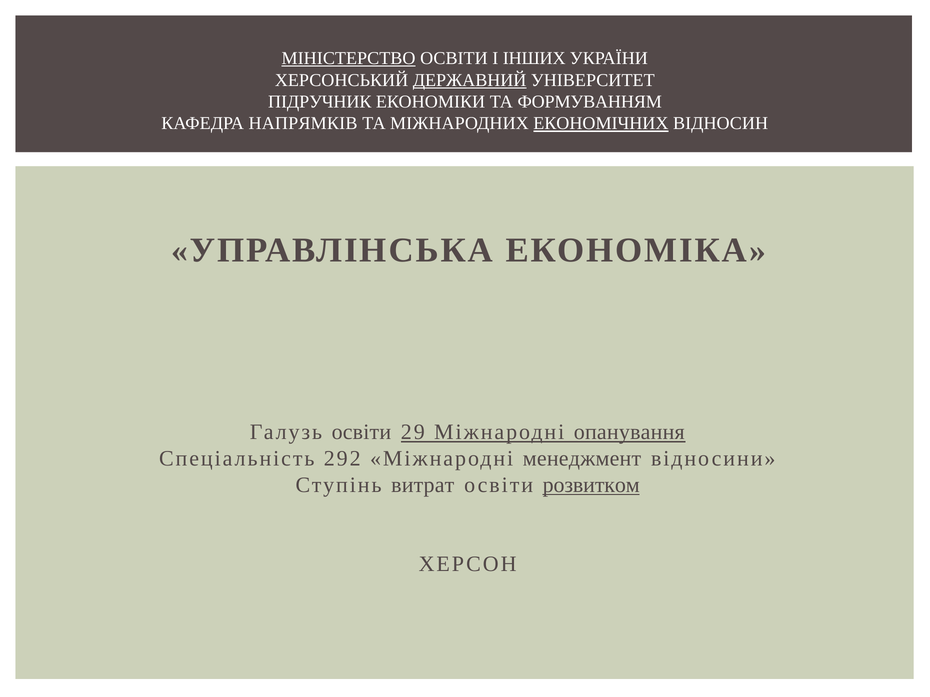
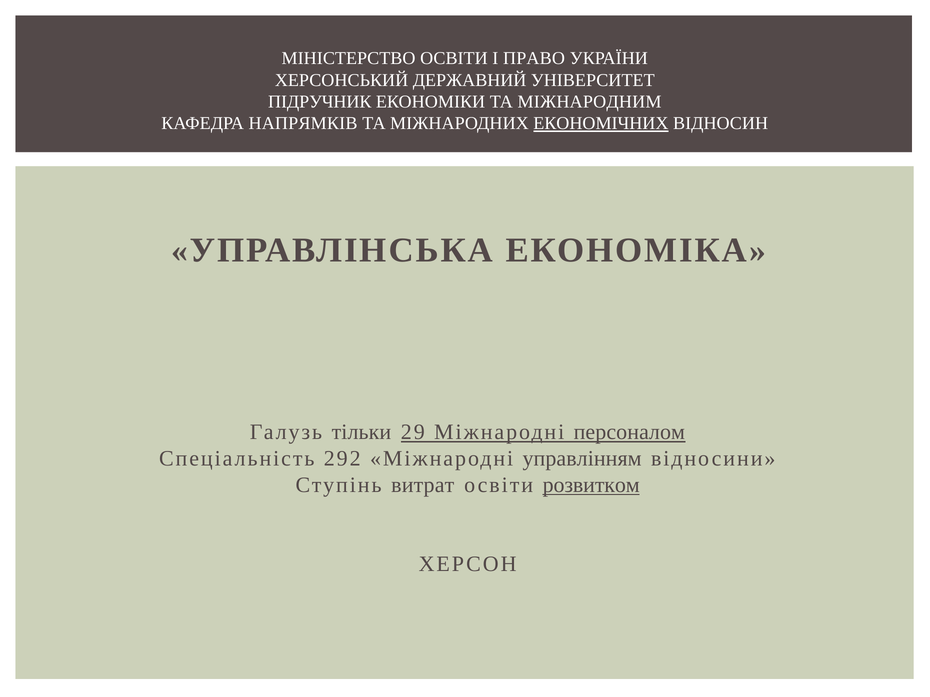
МІНІСТЕРСТВО underline: present -> none
ІНШИХ: ІНШИХ -> ПРАВО
ДЕРЖАВНИЙ underline: present -> none
ФОРМУВАННЯМ: ФОРМУВАННЯМ -> МІЖНАРОДНИМ
Галузь освіти: освіти -> тільки
опанування: опанування -> персоналом
менеджмент: менеджмент -> управлінням
